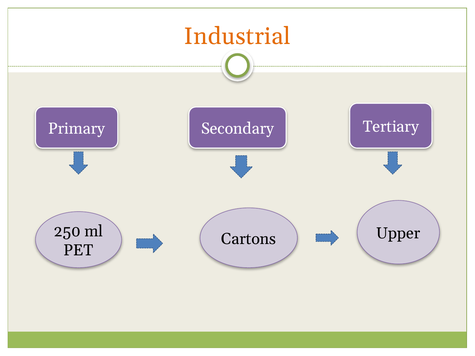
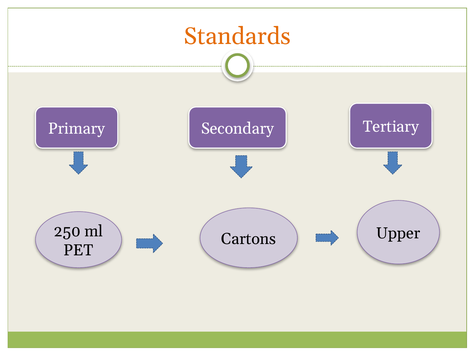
Industrial: Industrial -> Standards
